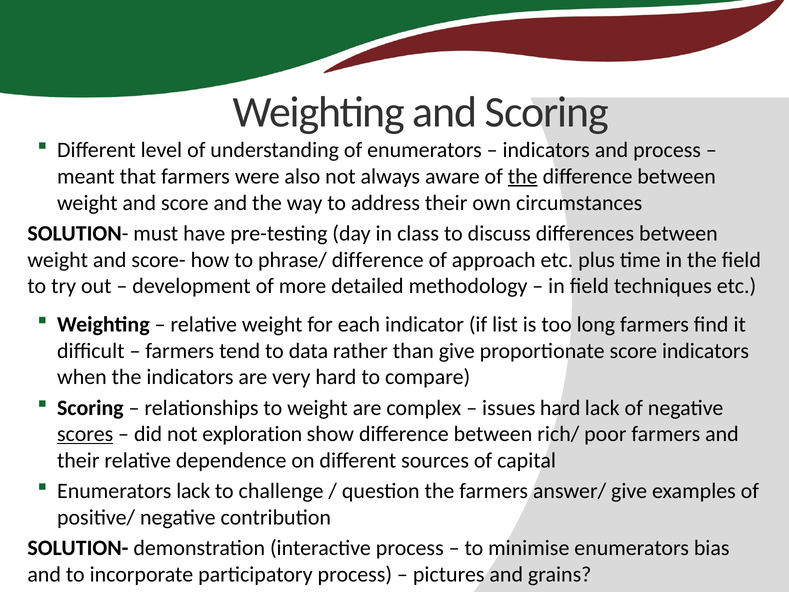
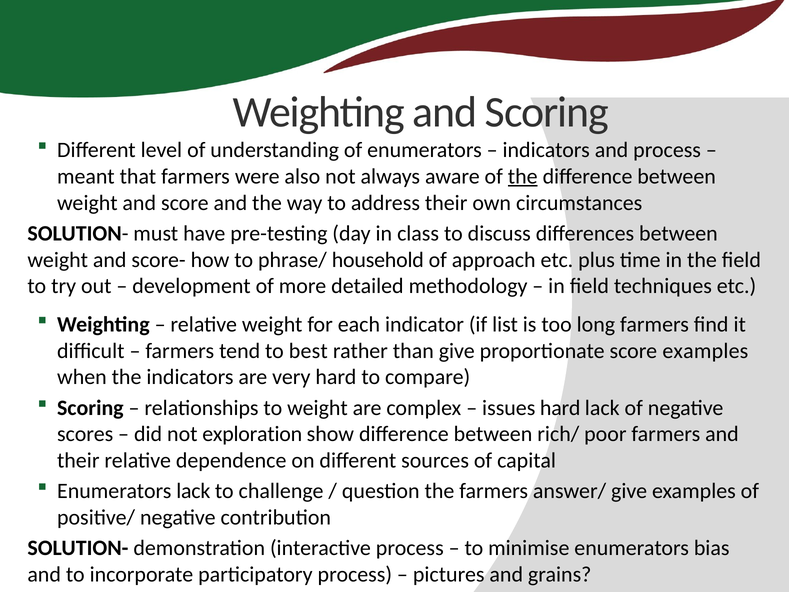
phrase/ difference: difference -> household
data: data -> best
score indicators: indicators -> examples
scores underline: present -> none
